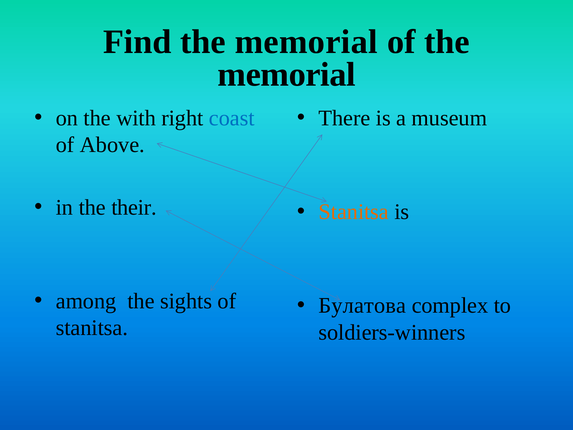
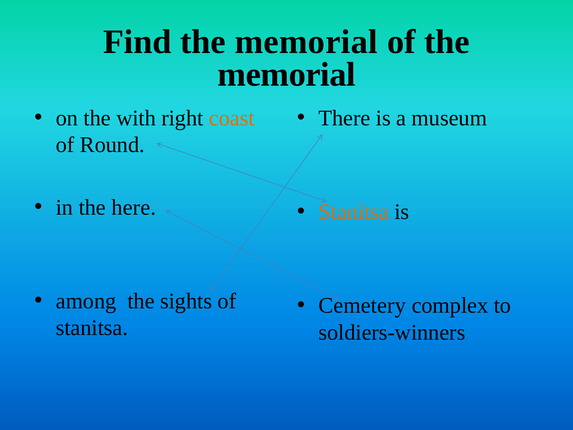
coast colour: blue -> orange
Above: Above -> Round
their: their -> here
Булатова: Булатова -> Cemetery
